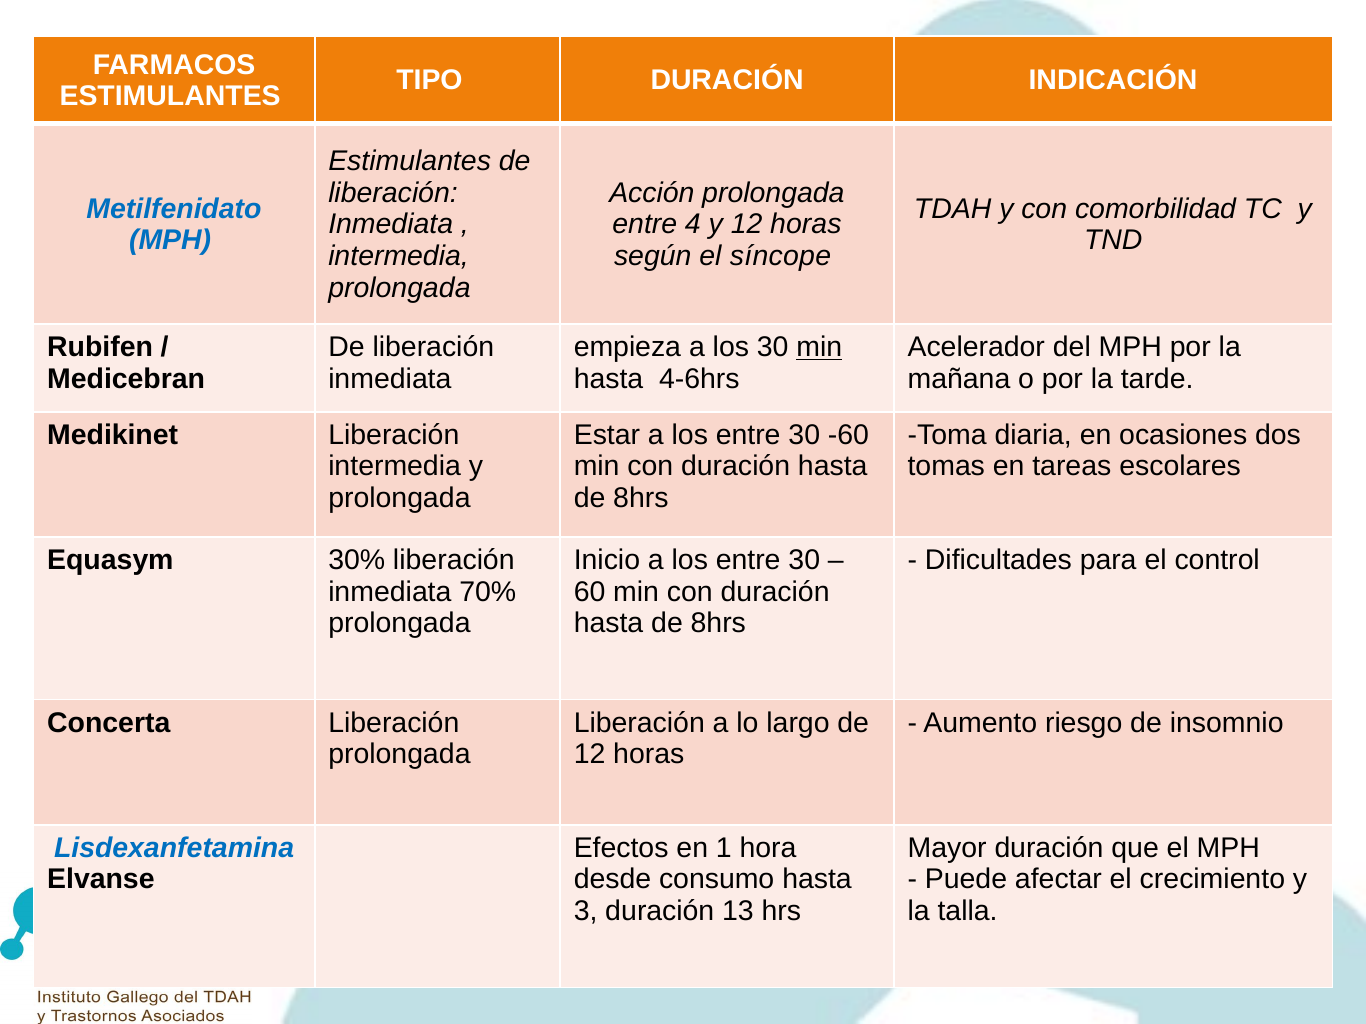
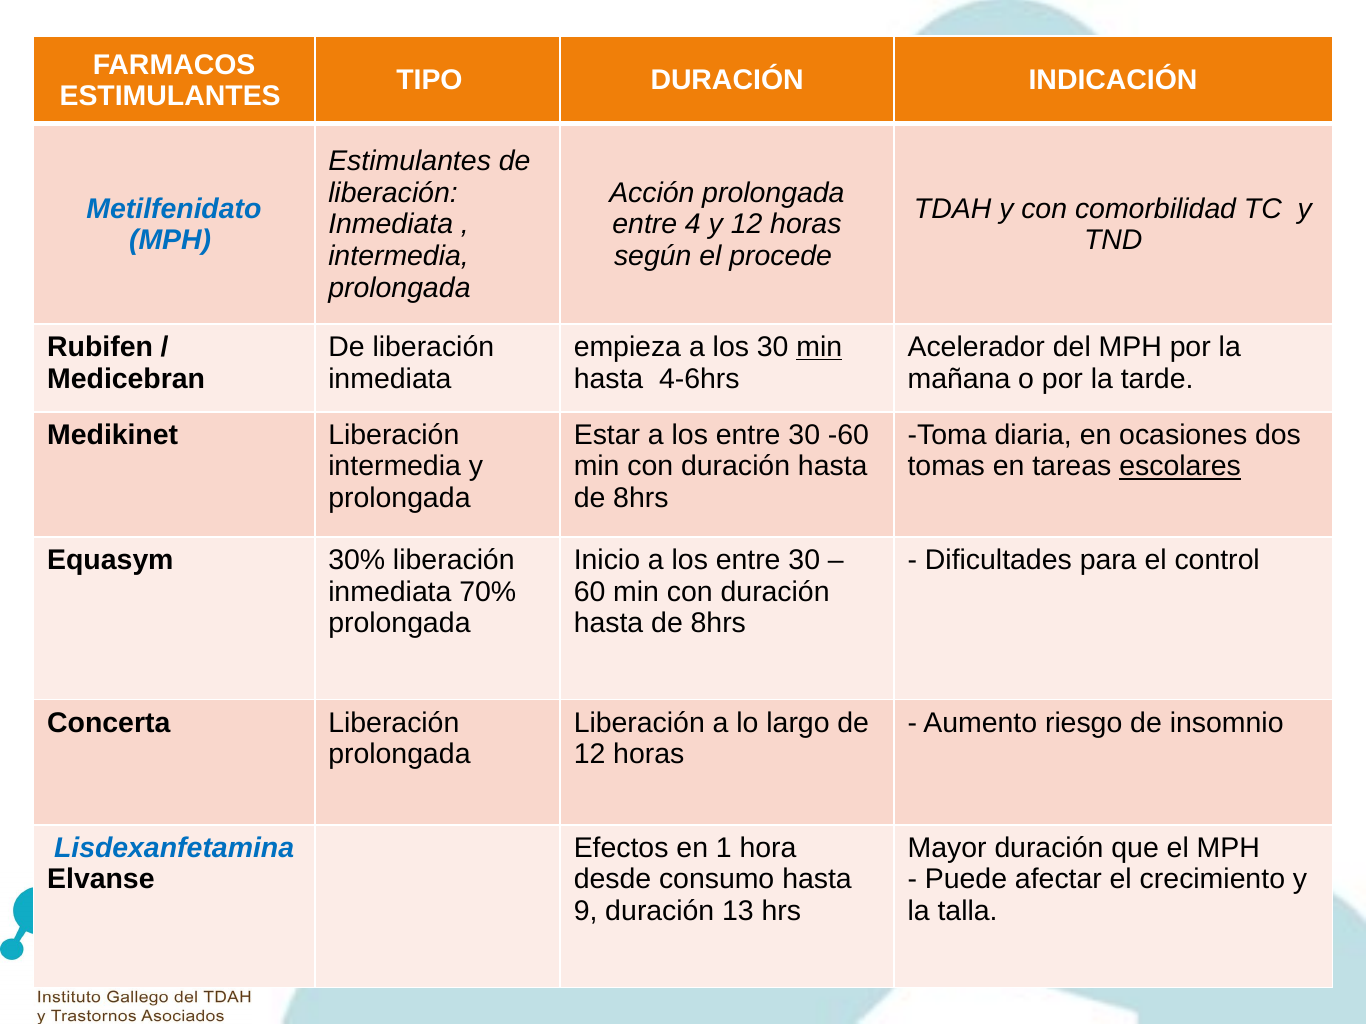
síncope: síncope -> procede
escolares underline: none -> present
3: 3 -> 9
